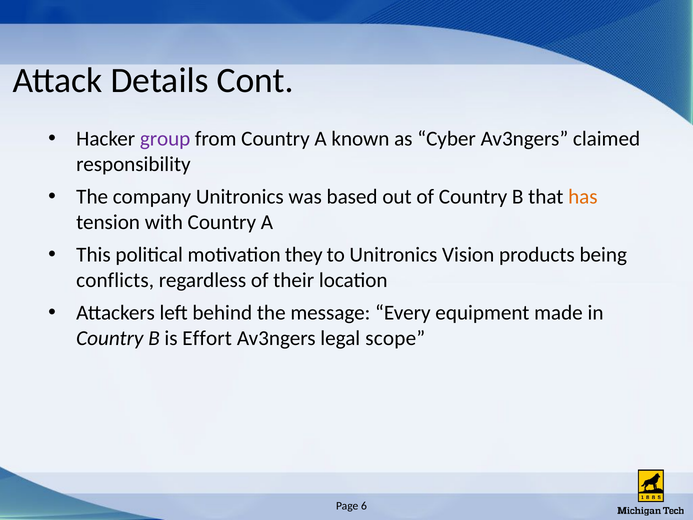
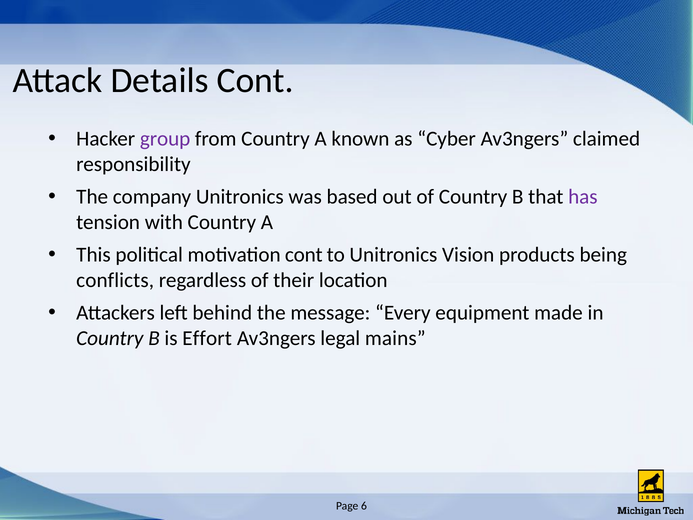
has colour: orange -> purple
motivation they: they -> cont
scope: scope -> mains
